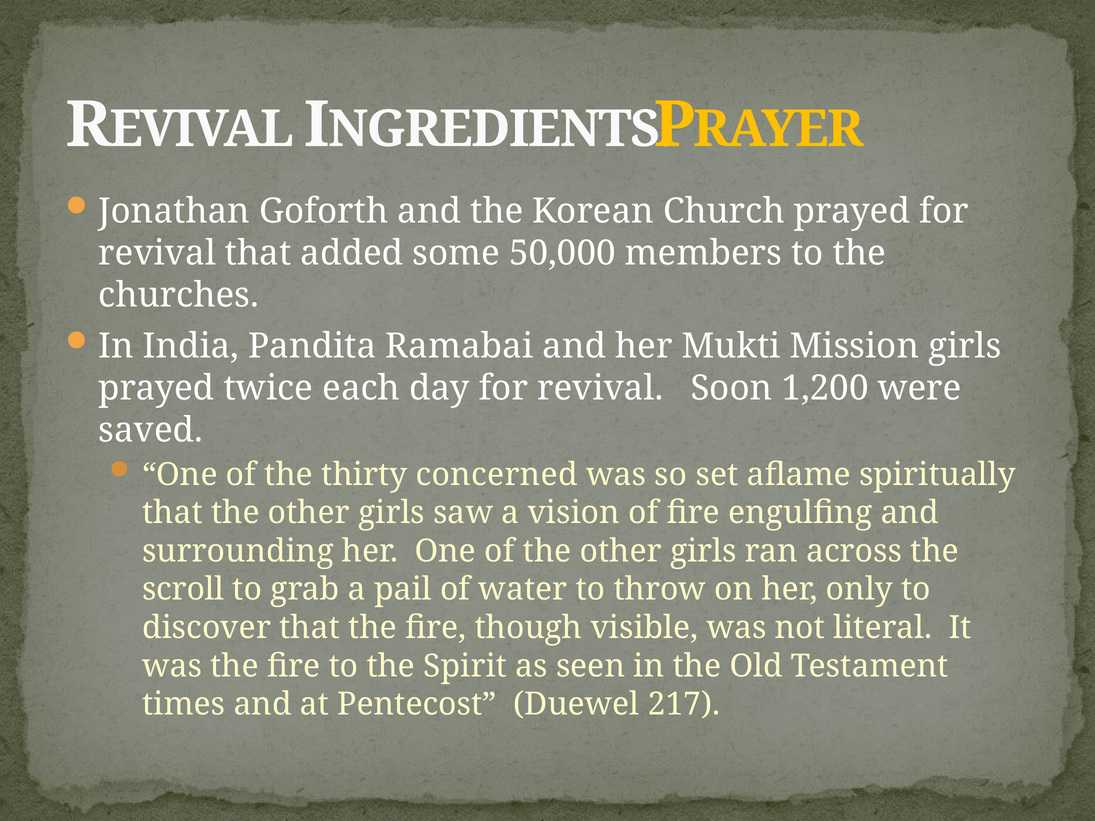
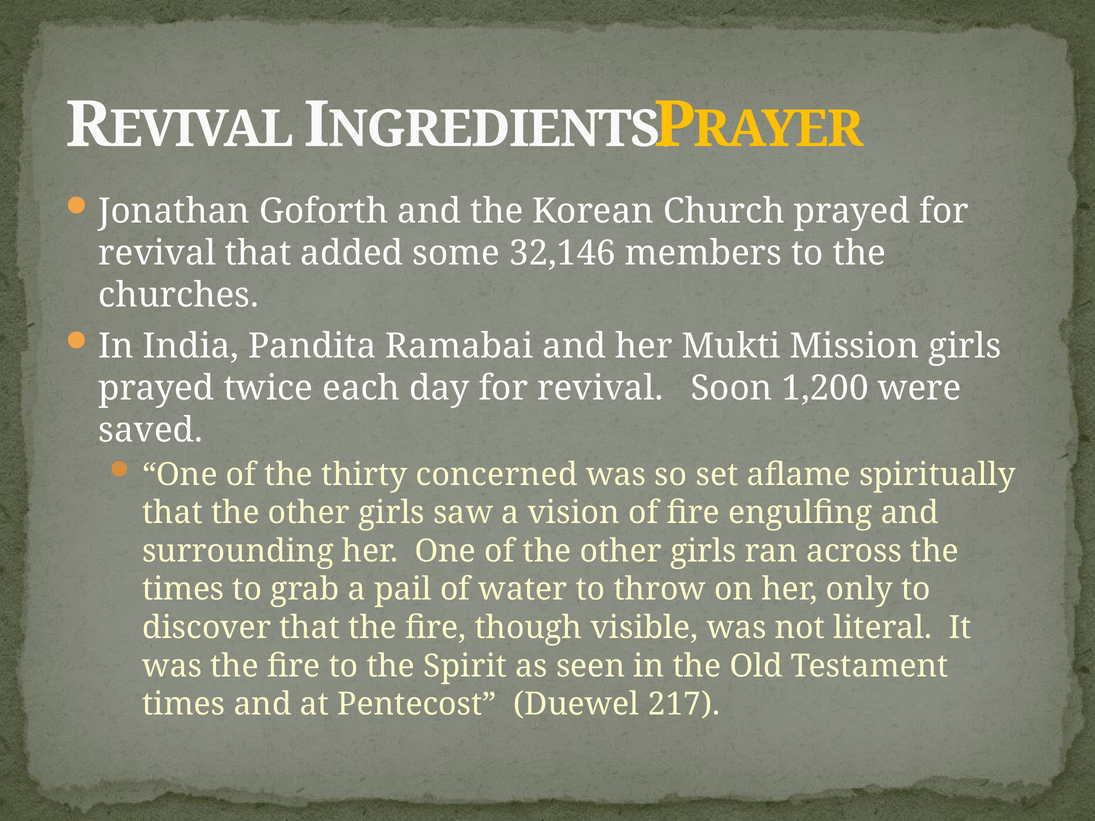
50,000: 50,000 -> 32,146
scroll at (183, 590): scroll -> times
